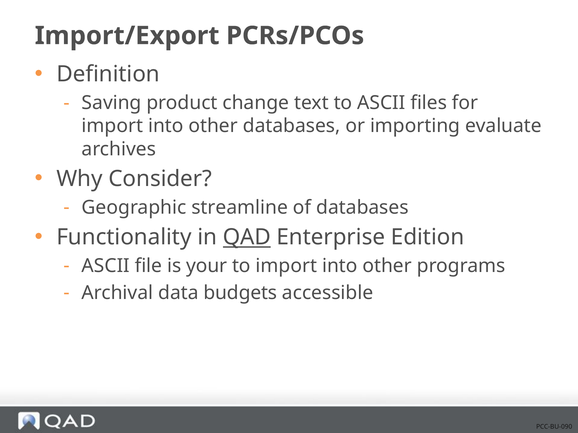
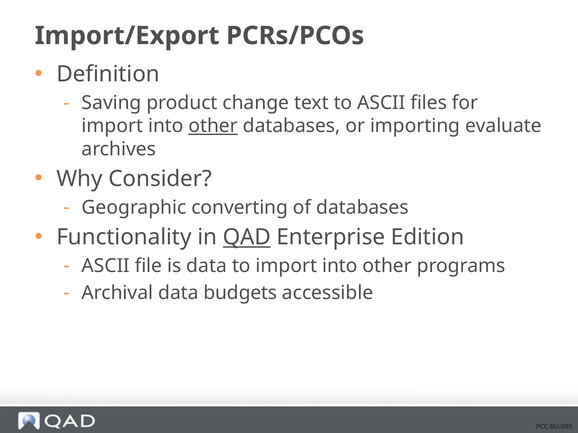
other at (213, 126) underline: none -> present
streamline: streamline -> converting
is your: your -> data
